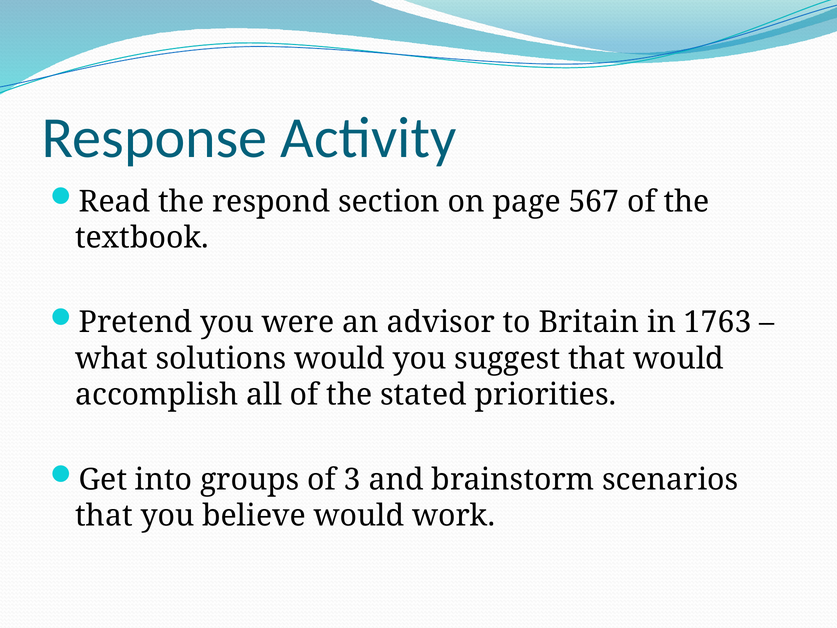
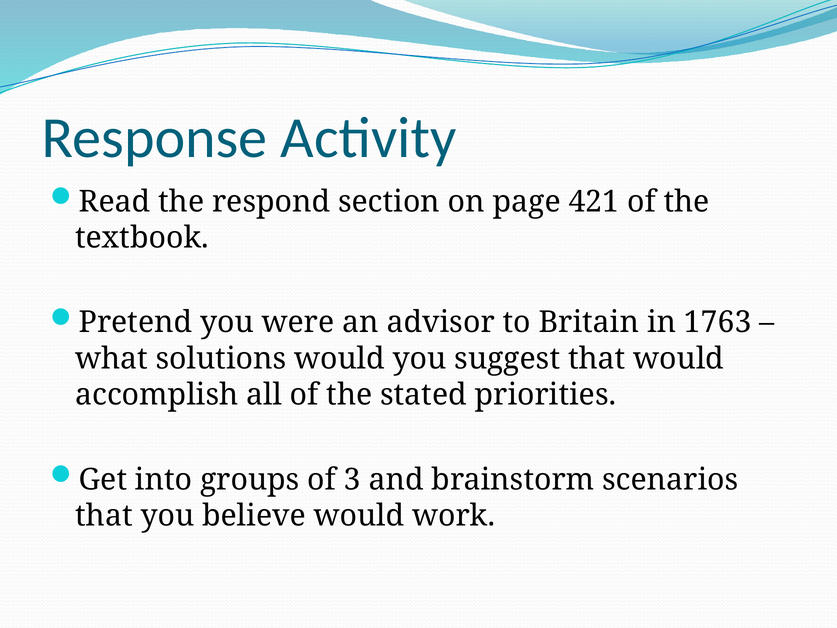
567: 567 -> 421
